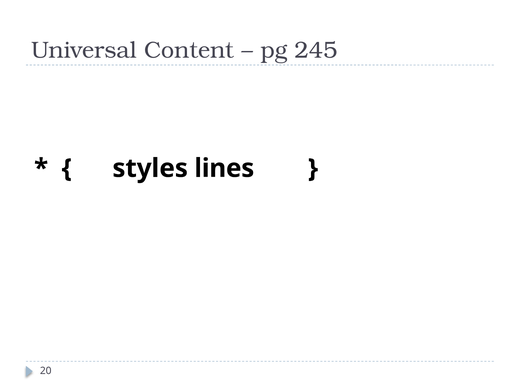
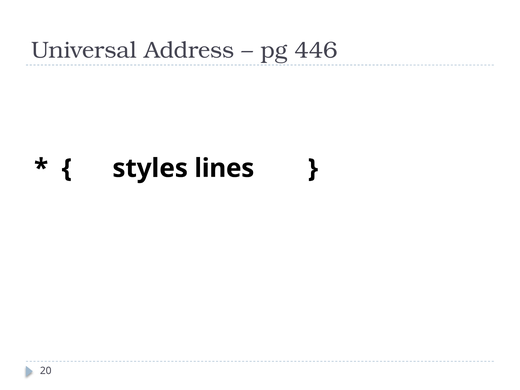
Content: Content -> Address
245: 245 -> 446
